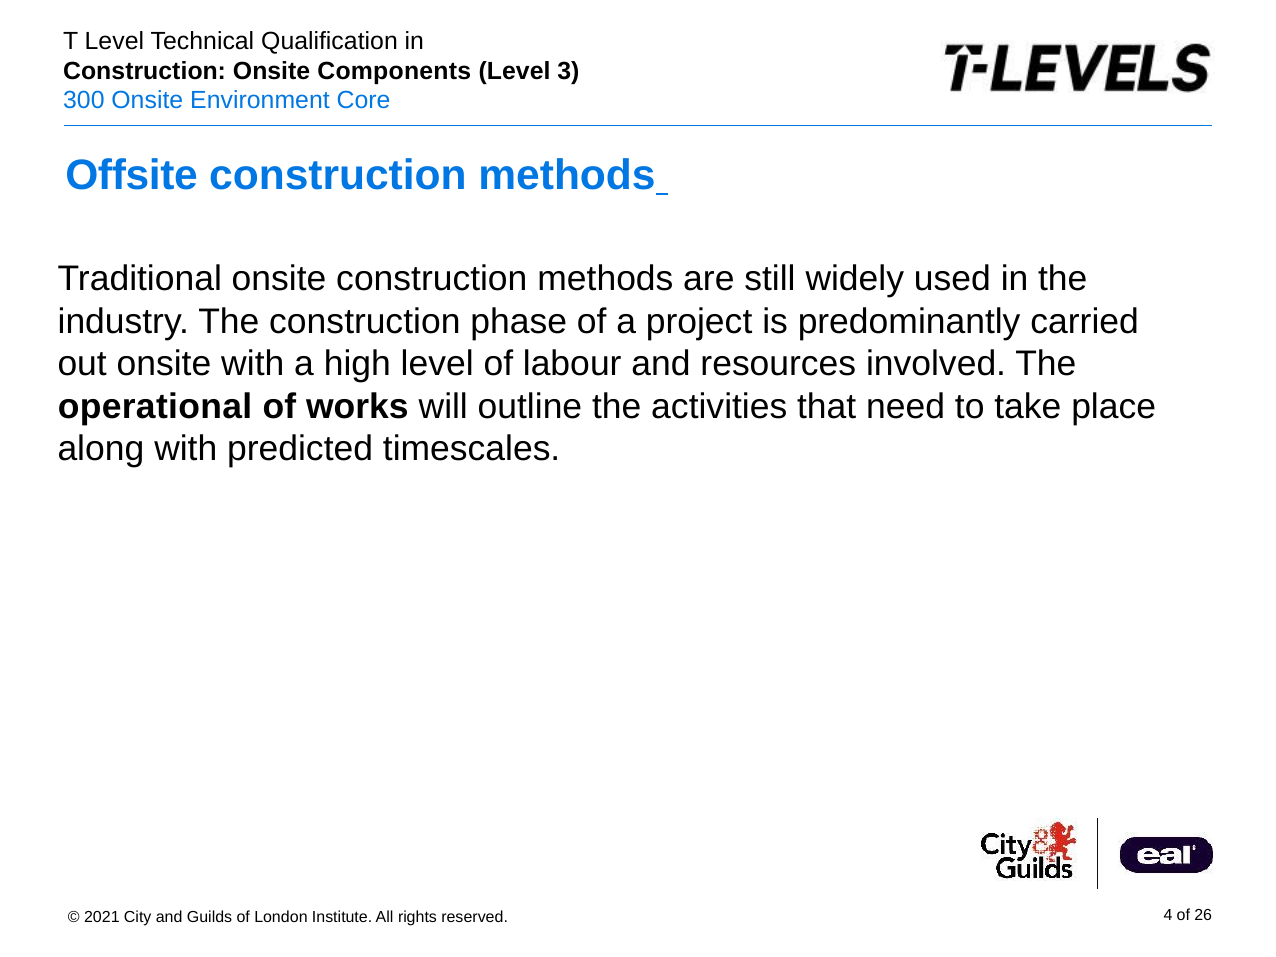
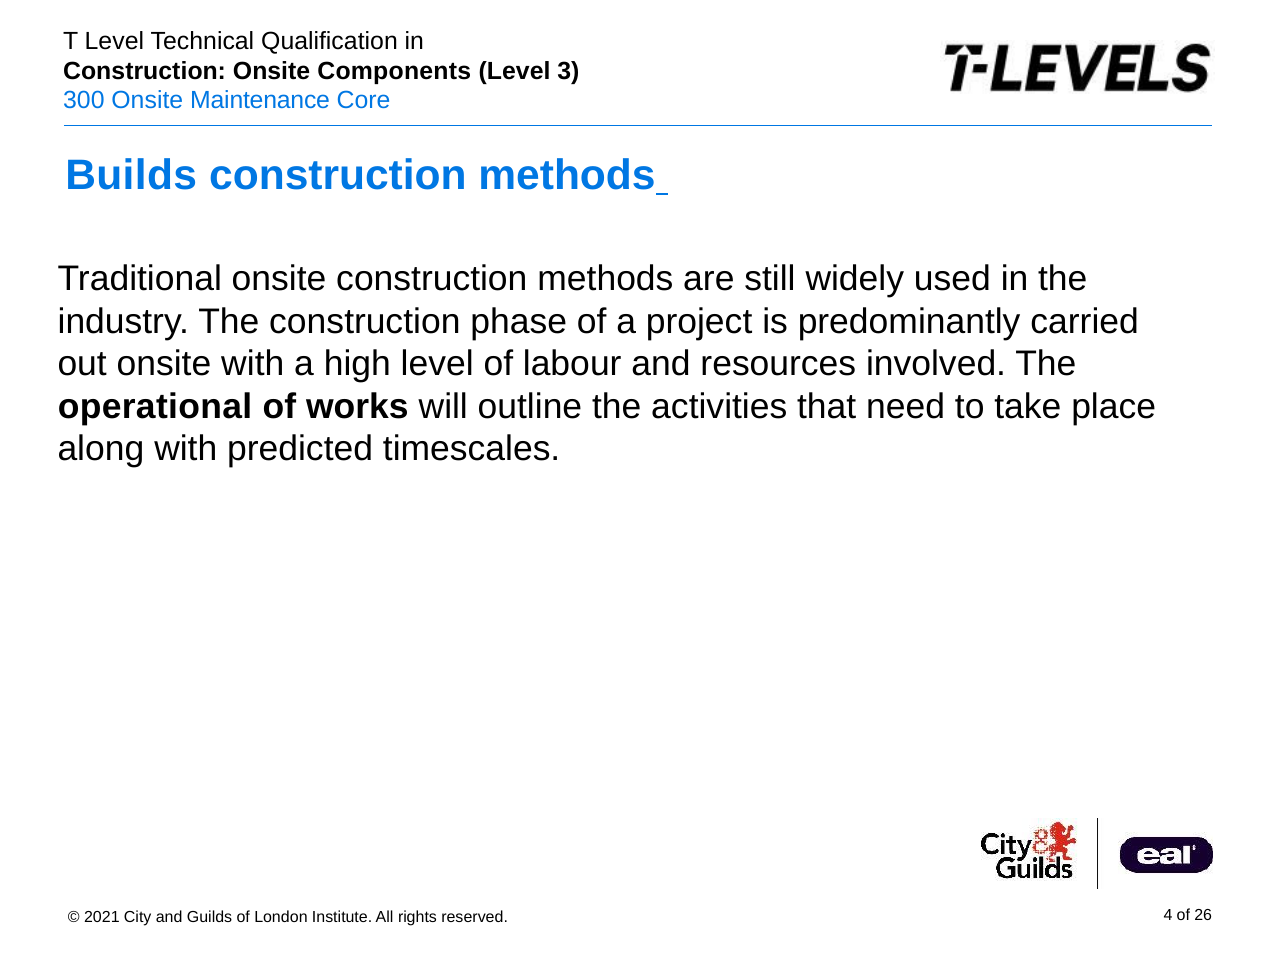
Environment: Environment -> Maintenance
Offsite: Offsite -> Builds
